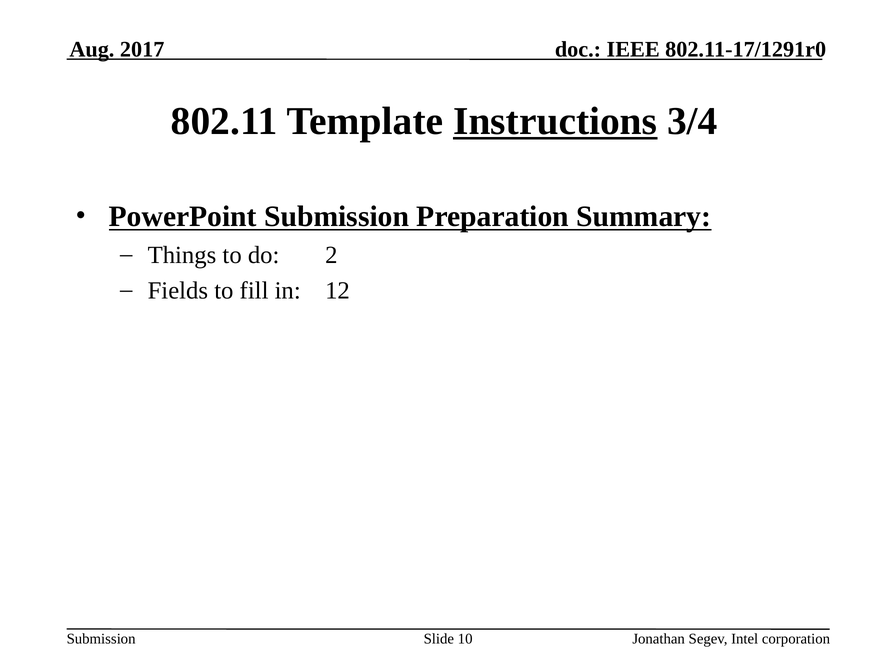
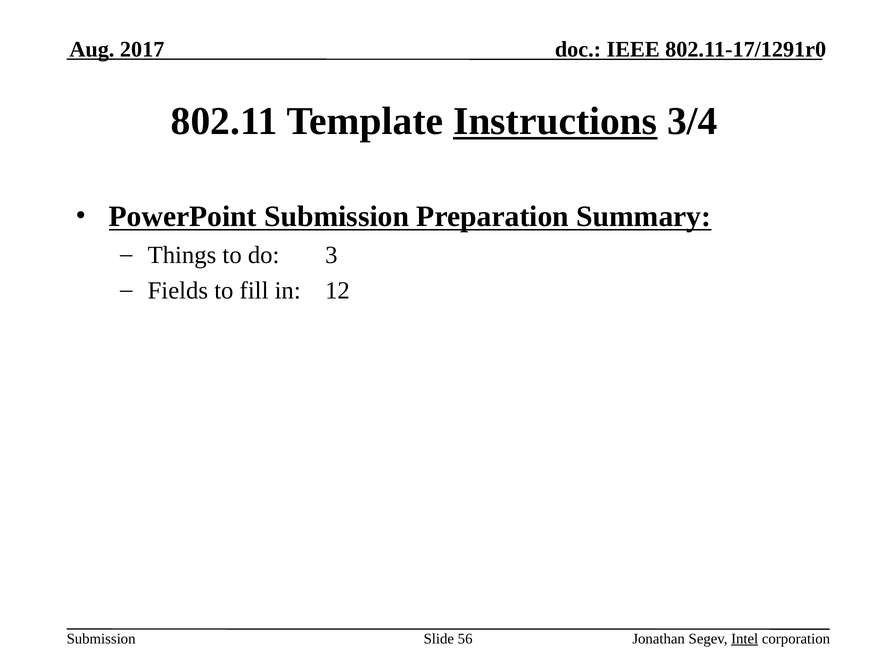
2: 2 -> 3
10: 10 -> 56
Intel underline: none -> present
